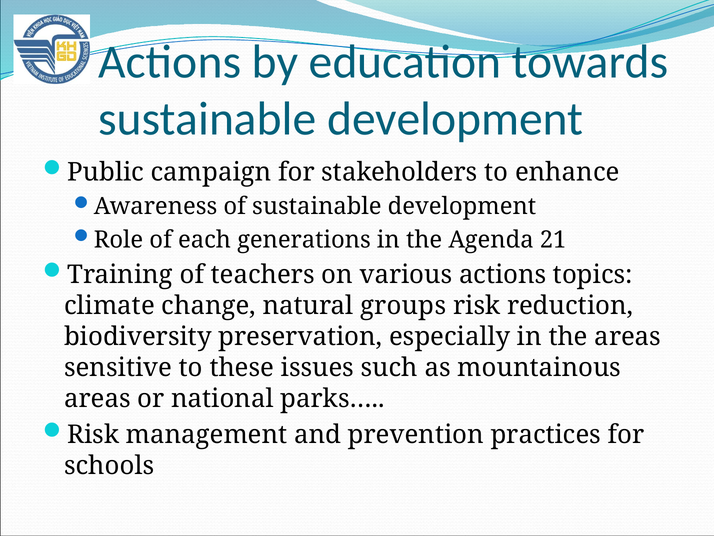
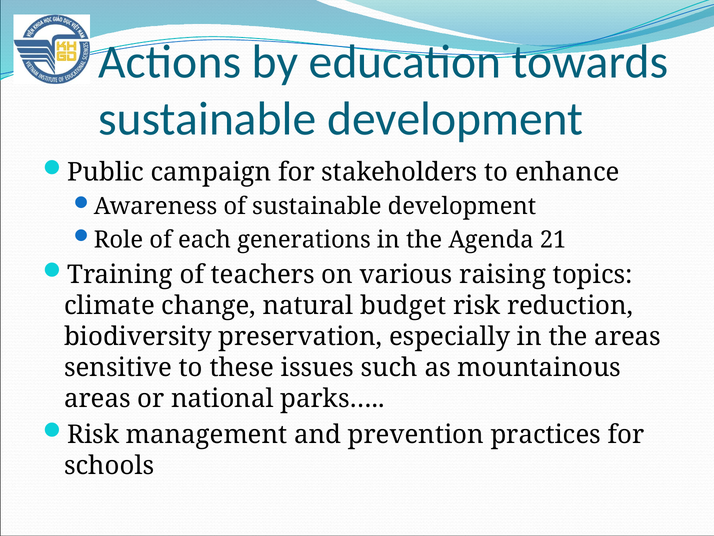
various actions: actions -> raising
groups: groups -> budget
